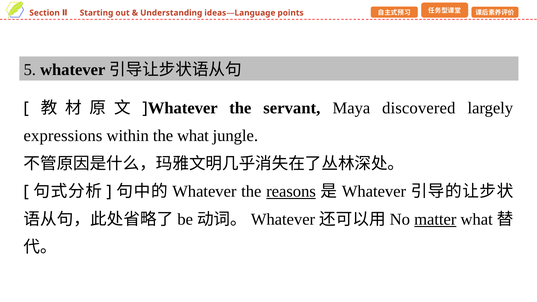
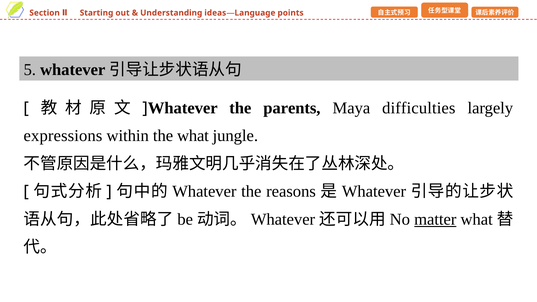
servant: servant -> parents
discovered: discovered -> difficulties
reasons underline: present -> none
